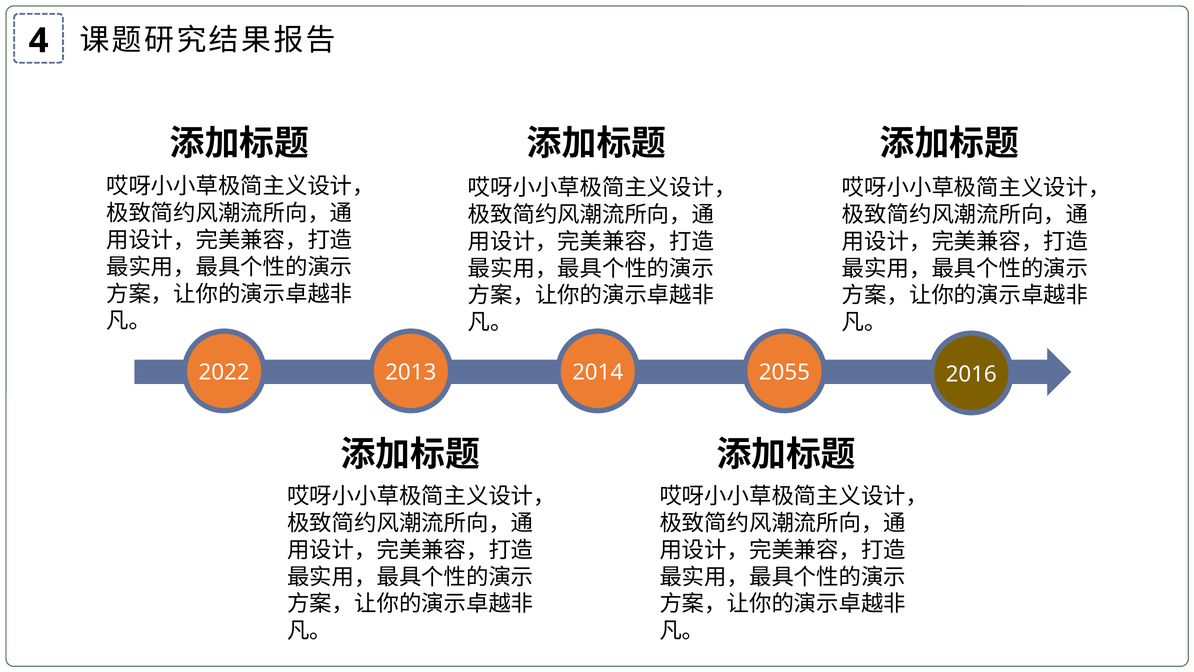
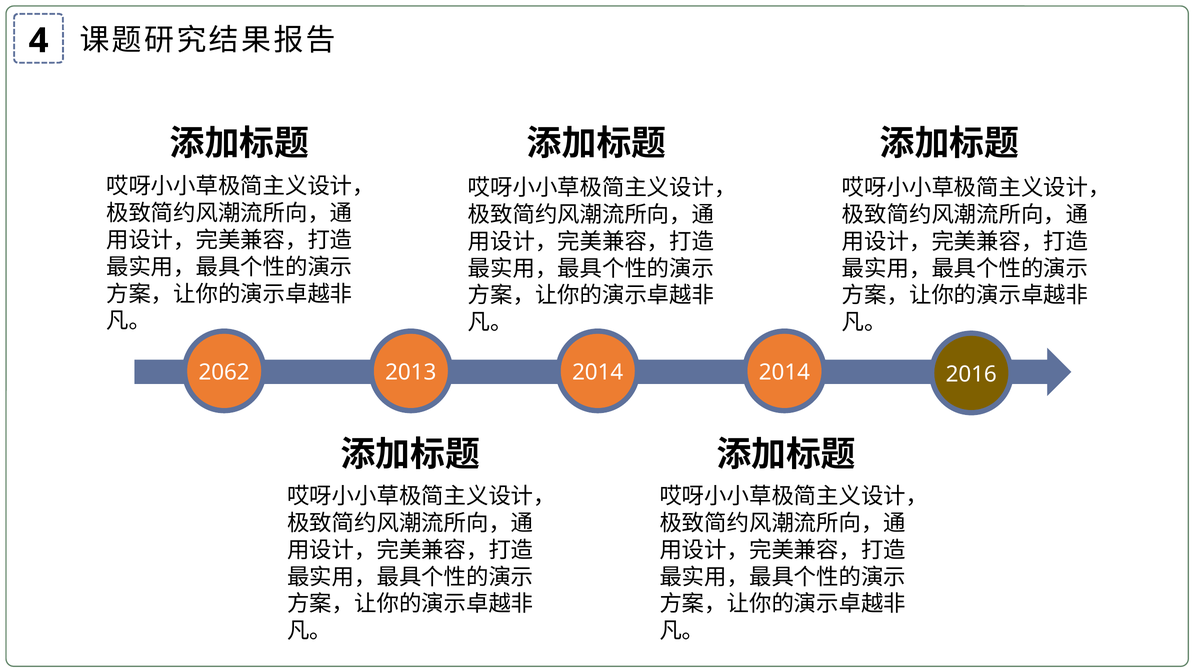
2022: 2022 -> 2062
2014 2055: 2055 -> 2014
